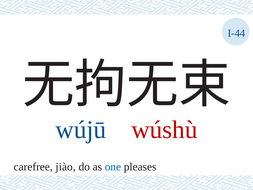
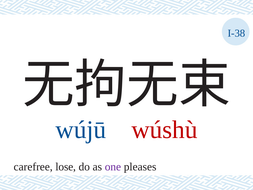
I-44: I-44 -> I-38
jiào: jiào -> lose
one colour: blue -> purple
